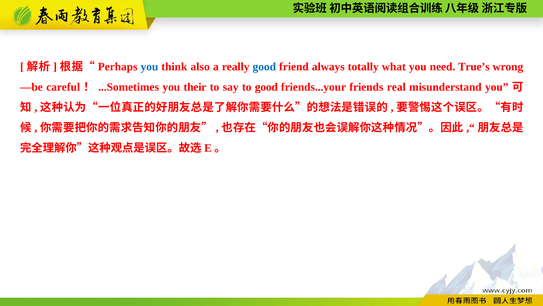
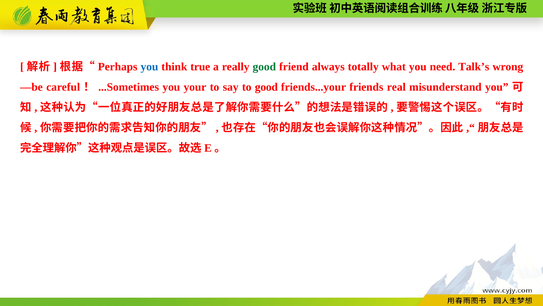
also: also -> true
good at (264, 66) colour: blue -> green
True’s: True’s -> Talk’s
their: their -> your
